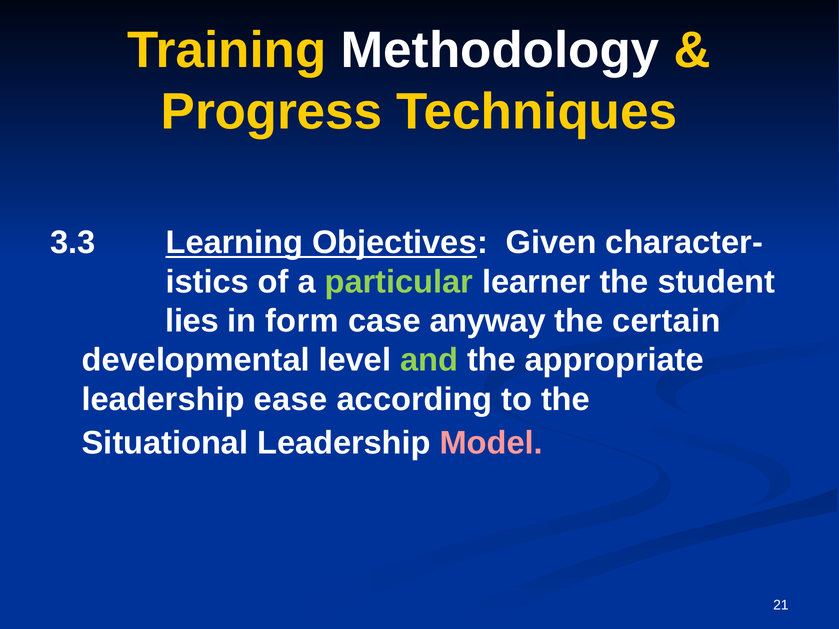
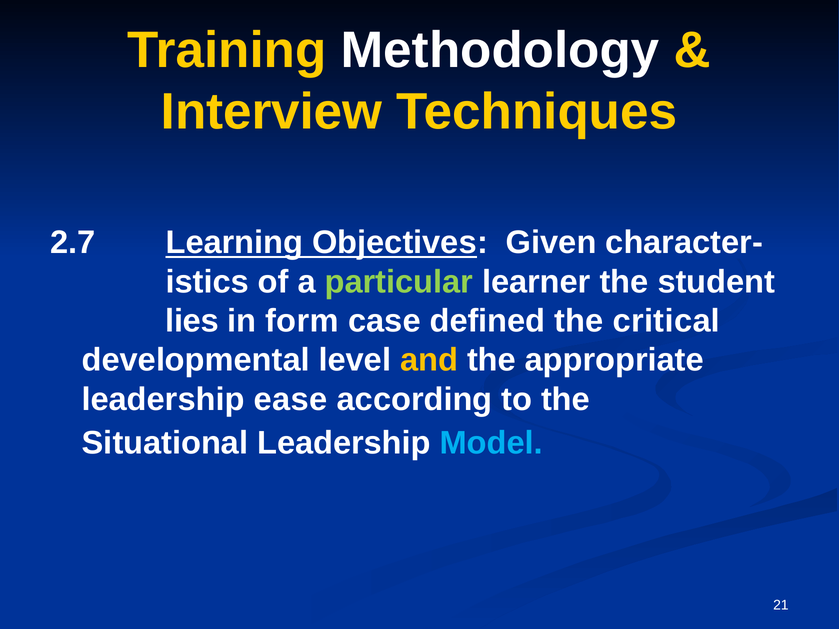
Progress: Progress -> Interview
3.3: 3.3 -> 2.7
anyway: anyway -> defined
certain: certain -> critical
and colour: light green -> yellow
Model colour: pink -> light blue
